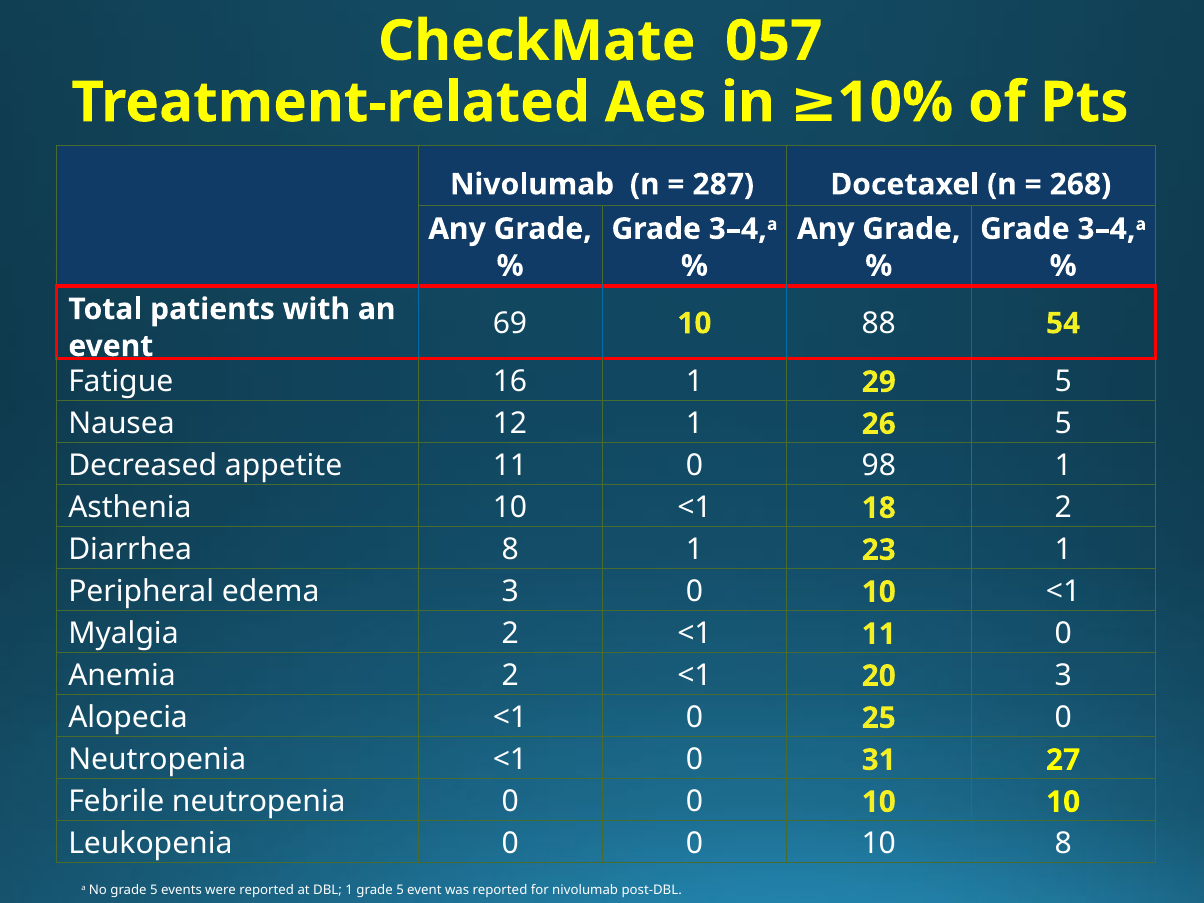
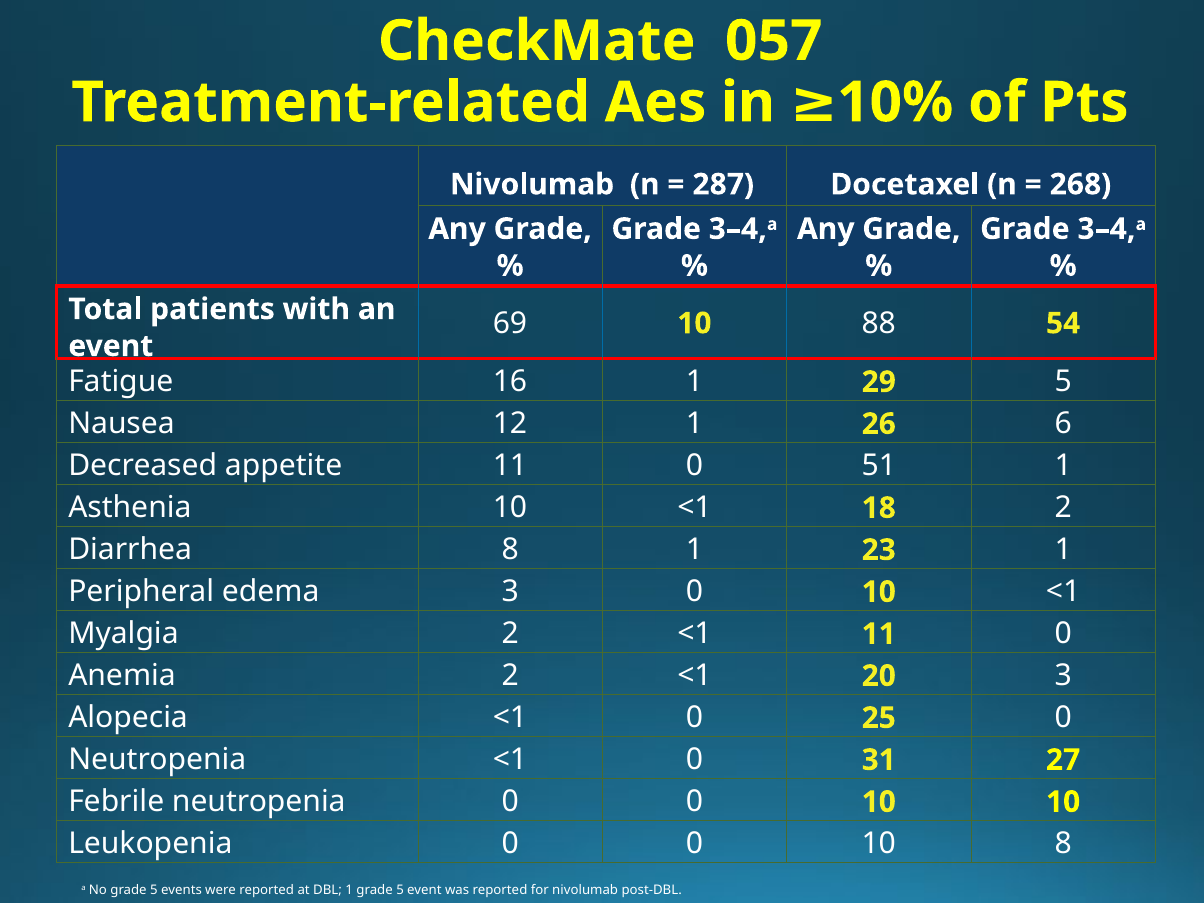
26 5: 5 -> 6
98: 98 -> 51
